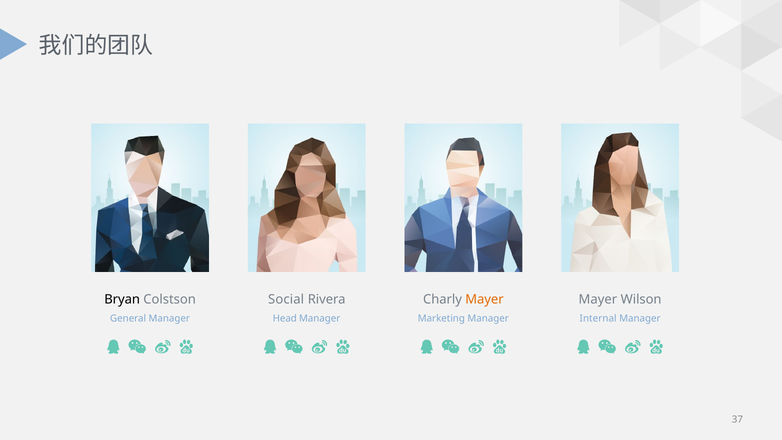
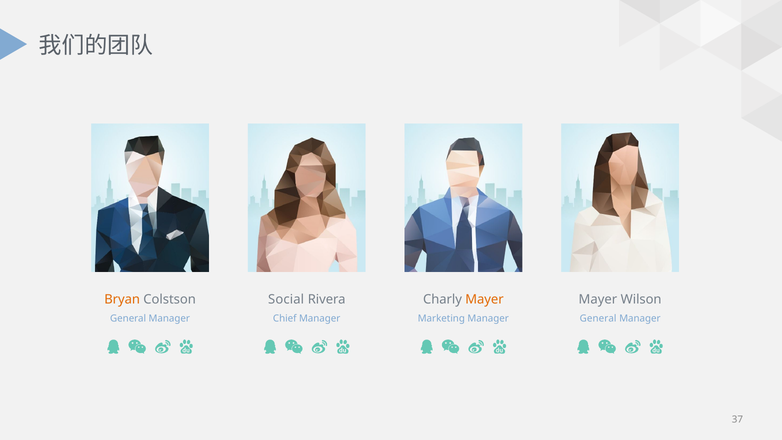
Bryan colour: black -> orange
Head: Head -> Chief
Internal at (598, 318): Internal -> General
